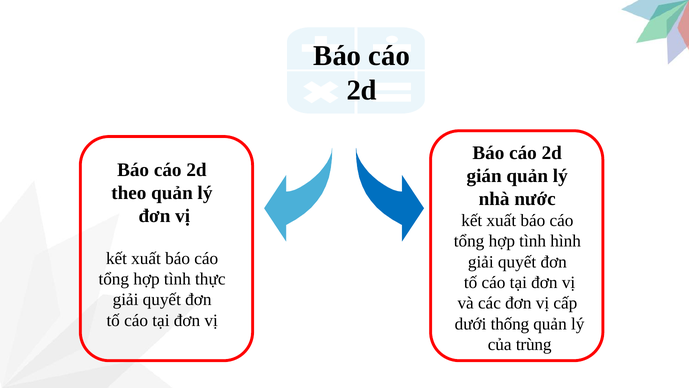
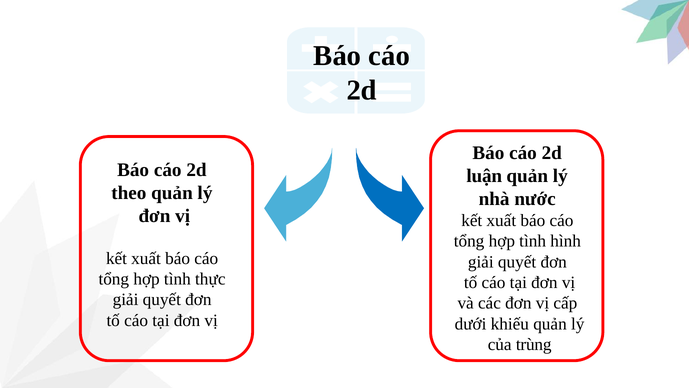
gián: gián -> luận
thống: thống -> khiếu
